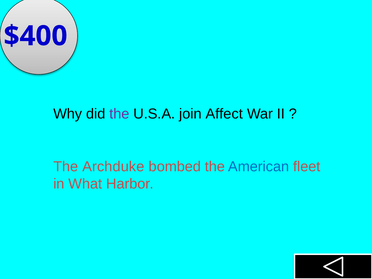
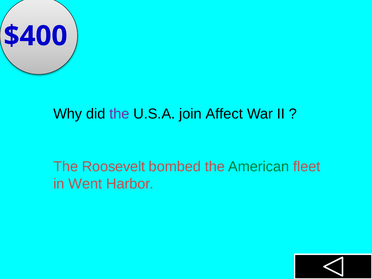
Archduke: Archduke -> Roosevelt
American colour: blue -> green
What: What -> Went
